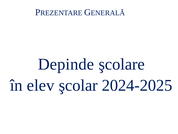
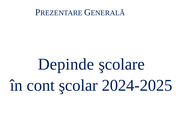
elev: elev -> cont
